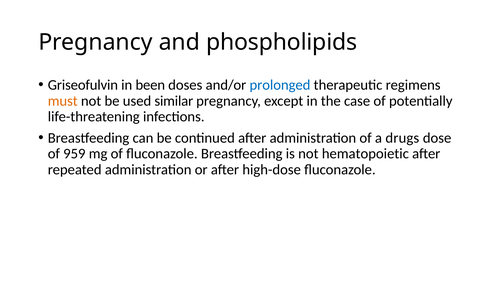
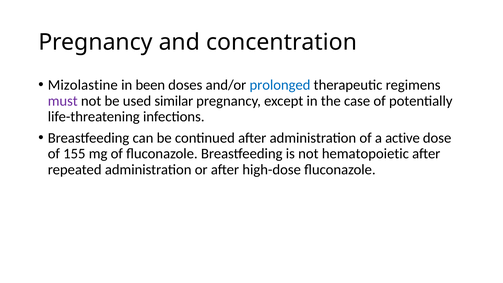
phospholipids: phospholipids -> concentration
Griseofulvin: Griseofulvin -> Mizolastine
must colour: orange -> purple
drugs: drugs -> active
959: 959 -> 155
